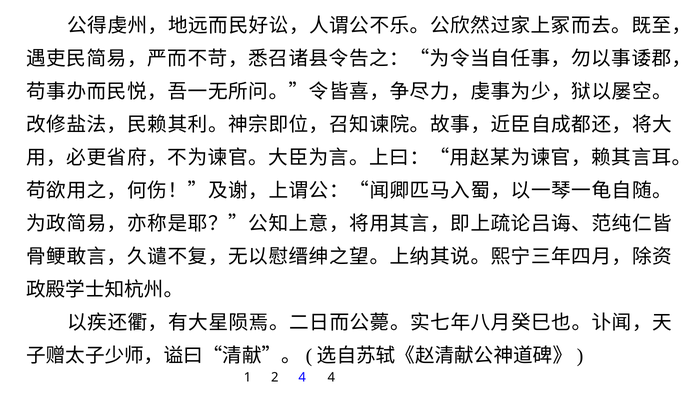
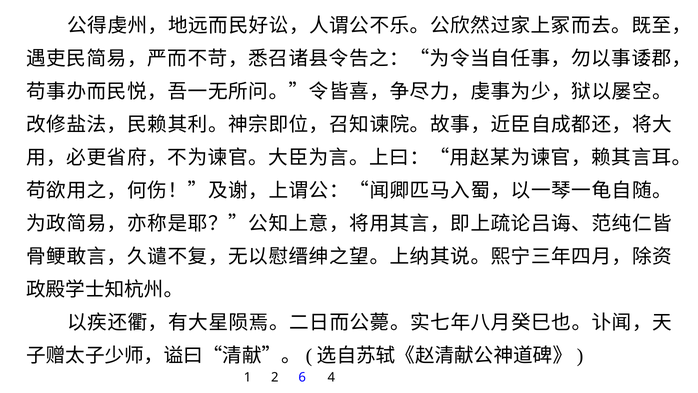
2 4: 4 -> 6
